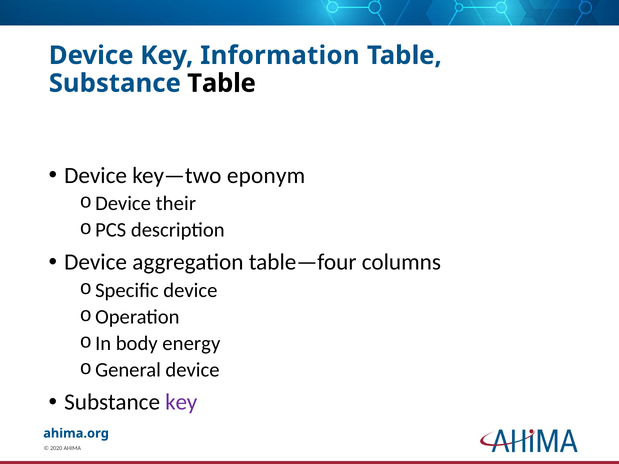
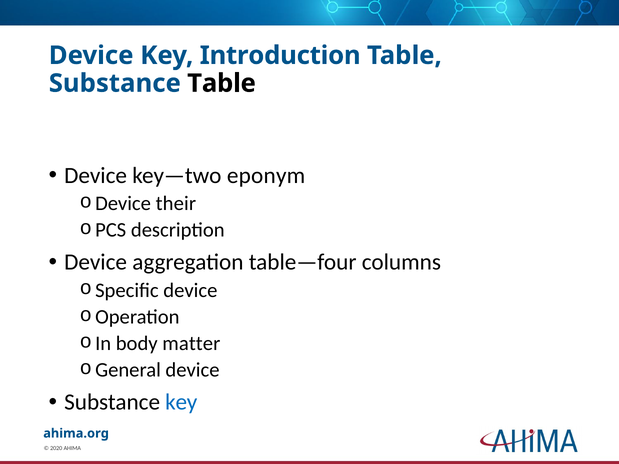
Information: Information -> Introduction
energy: energy -> matter
key at (181, 402) colour: purple -> blue
